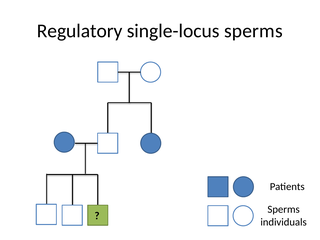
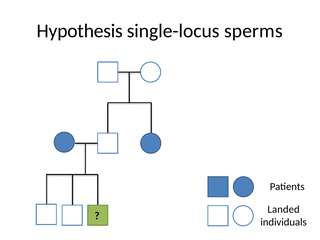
Regulatory: Regulatory -> Hypothesis
Sperms at (284, 209): Sperms -> Landed
